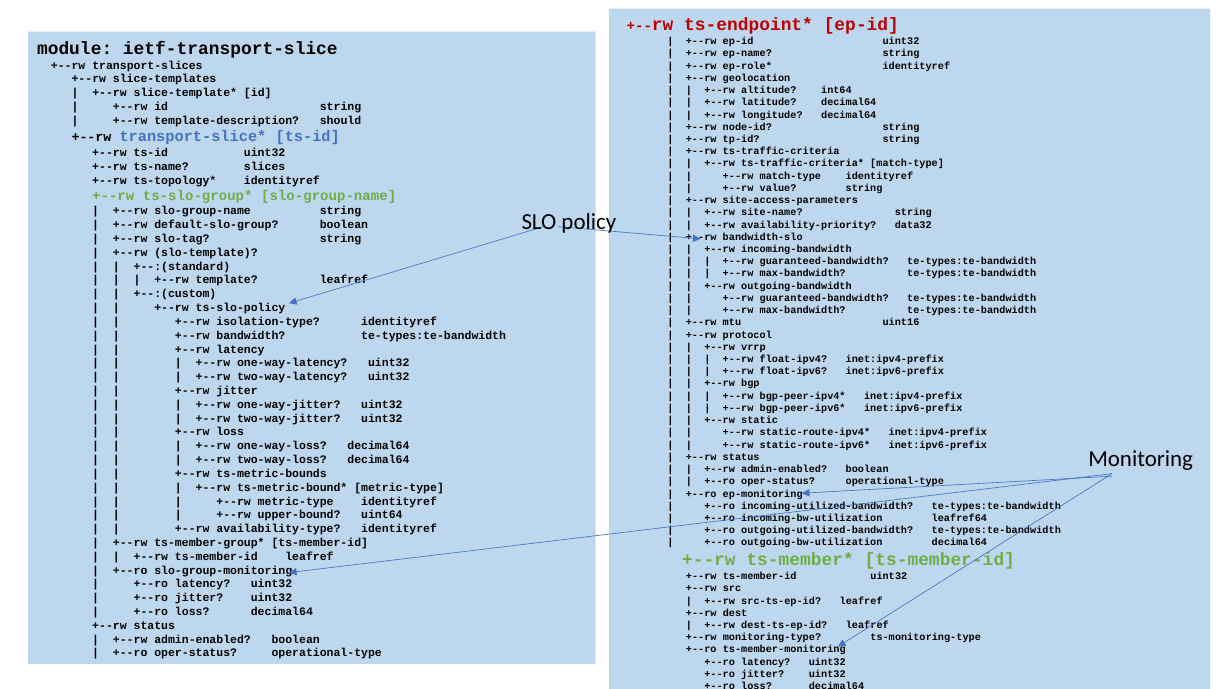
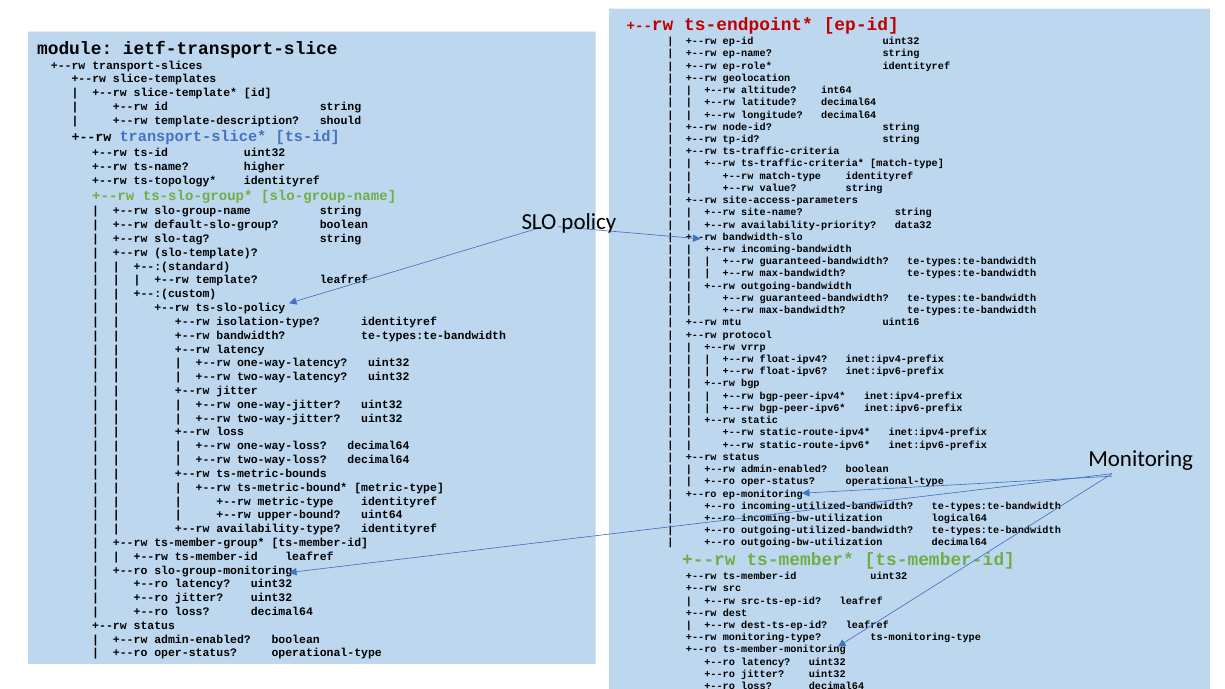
slices: slices -> higher
leafref64: leafref64 -> logical64
